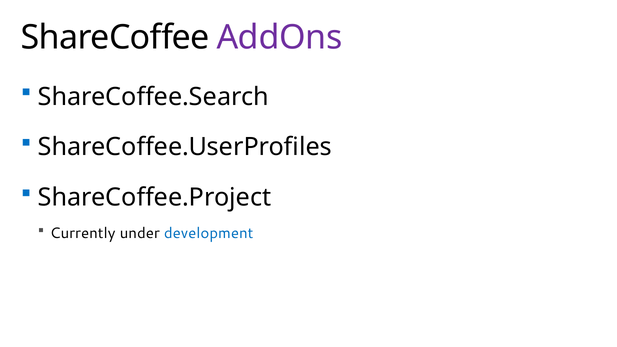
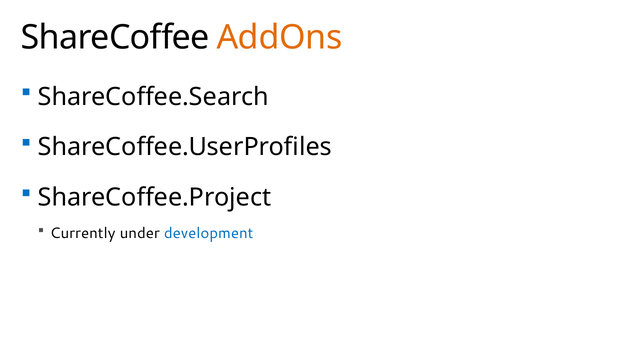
AddOns colour: purple -> orange
